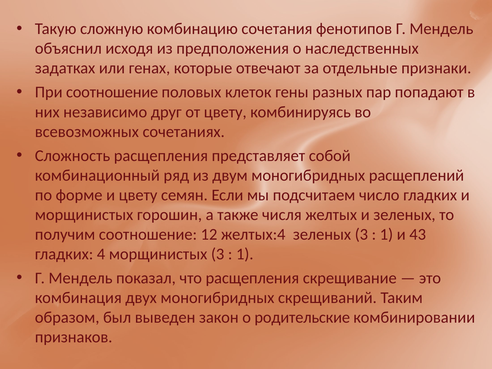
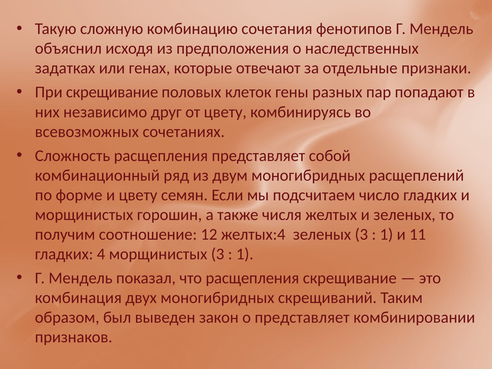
При соотношение: соотношение -> скрещивание
43: 43 -> 11
о родительские: родительские -> представляет
